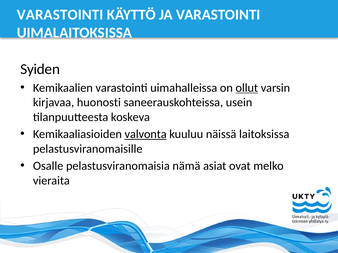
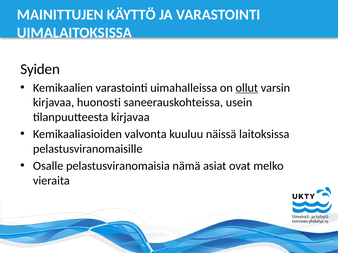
VARASTOINTI at (60, 15): VARASTOINTI -> MAINITTUJEN
tilanpuutteesta koskeva: koskeva -> kirjavaa
valvonta underline: present -> none
